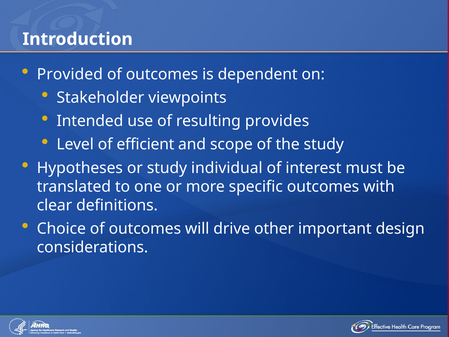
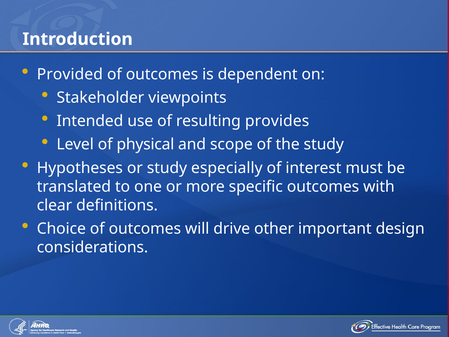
efficient: efficient -> physical
individual: individual -> especially
